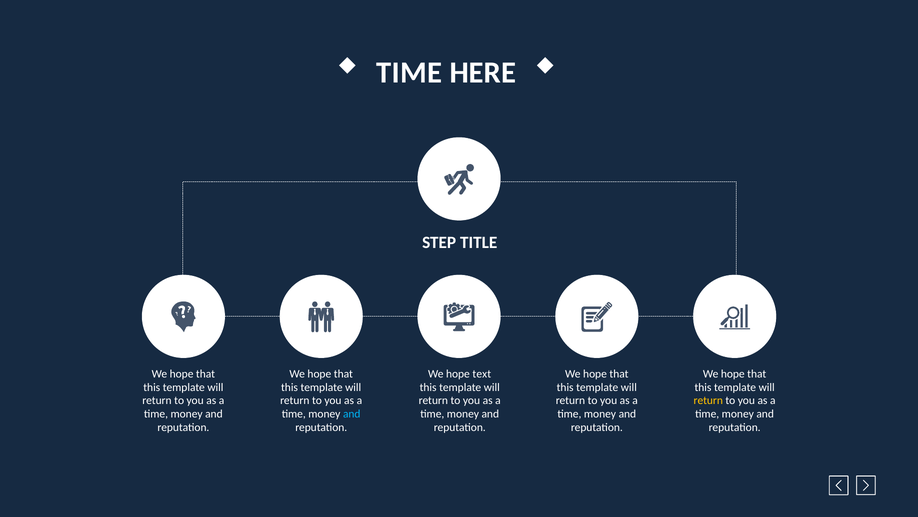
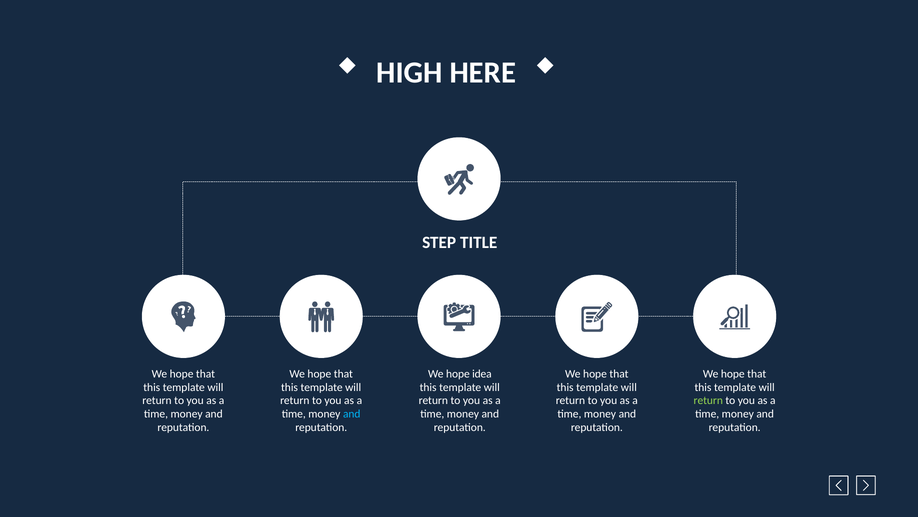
TIME at (409, 73): TIME -> HIGH
text: text -> idea
return at (708, 400) colour: yellow -> light green
